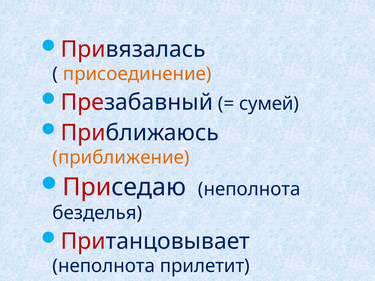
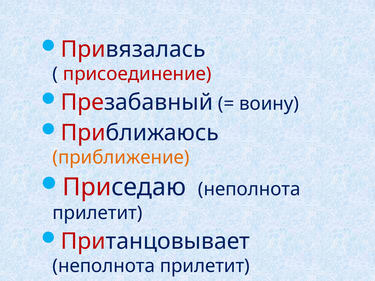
присоединение colour: orange -> red
сумей: сумей -> воину
безделья at (97, 213): безделья -> прилетит
